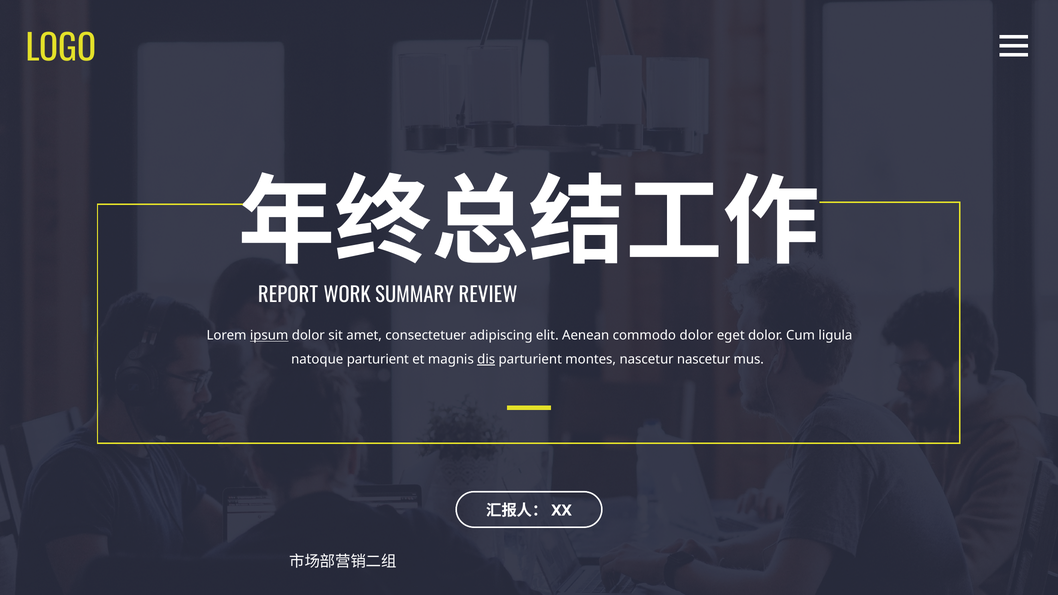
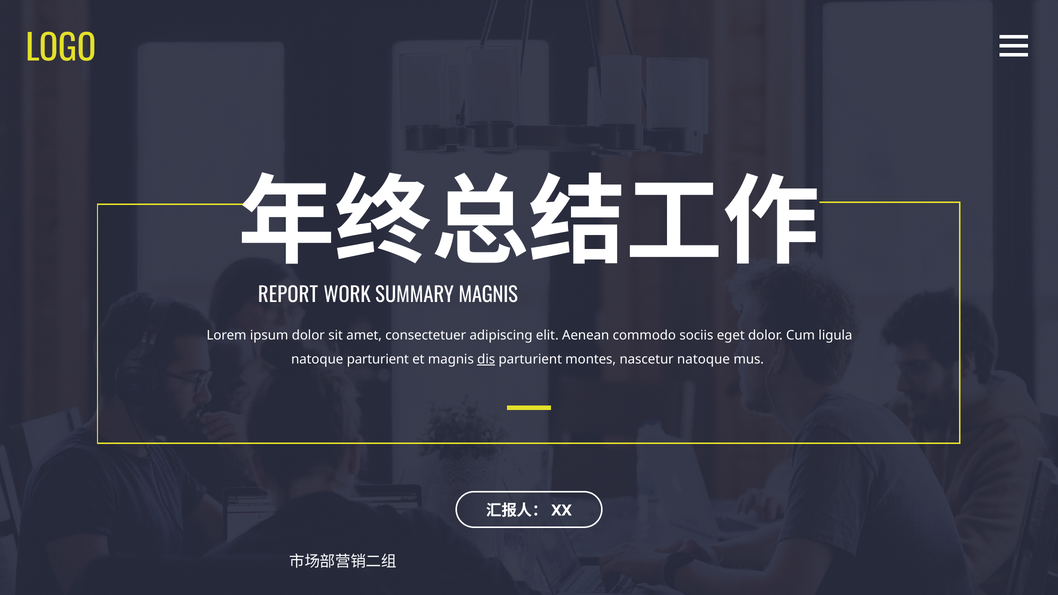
SUMMARY REVIEW: REVIEW -> MAGNIS
ipsum underline: present -> none
commodo dolor: dolor -> sociis
nascetur nascetur: nascetur -> natoque
